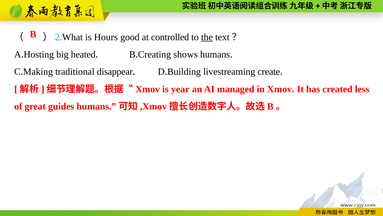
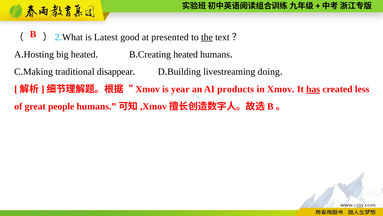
Hours: Hours -> Latest
controlled: controlled -> presented
shows at (186, 54): shows -> heated
create: create -> doing
managed: managed -> products
has underline: none -> present
guides: guides -> people
